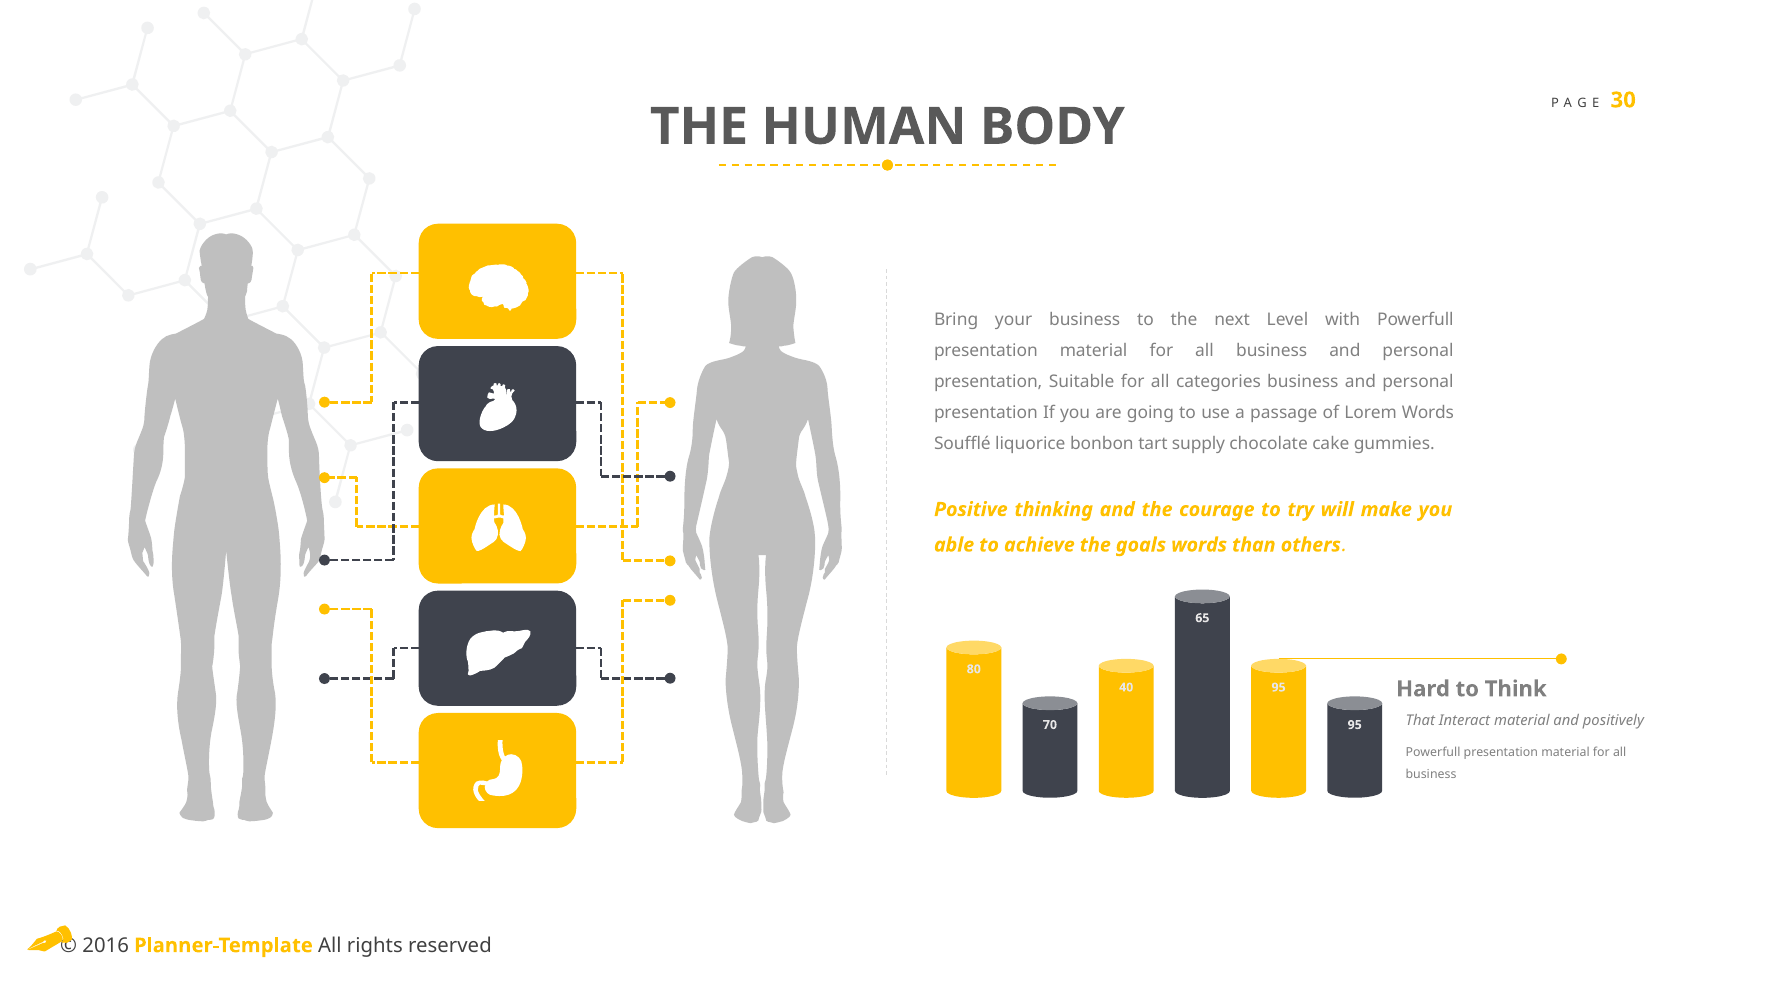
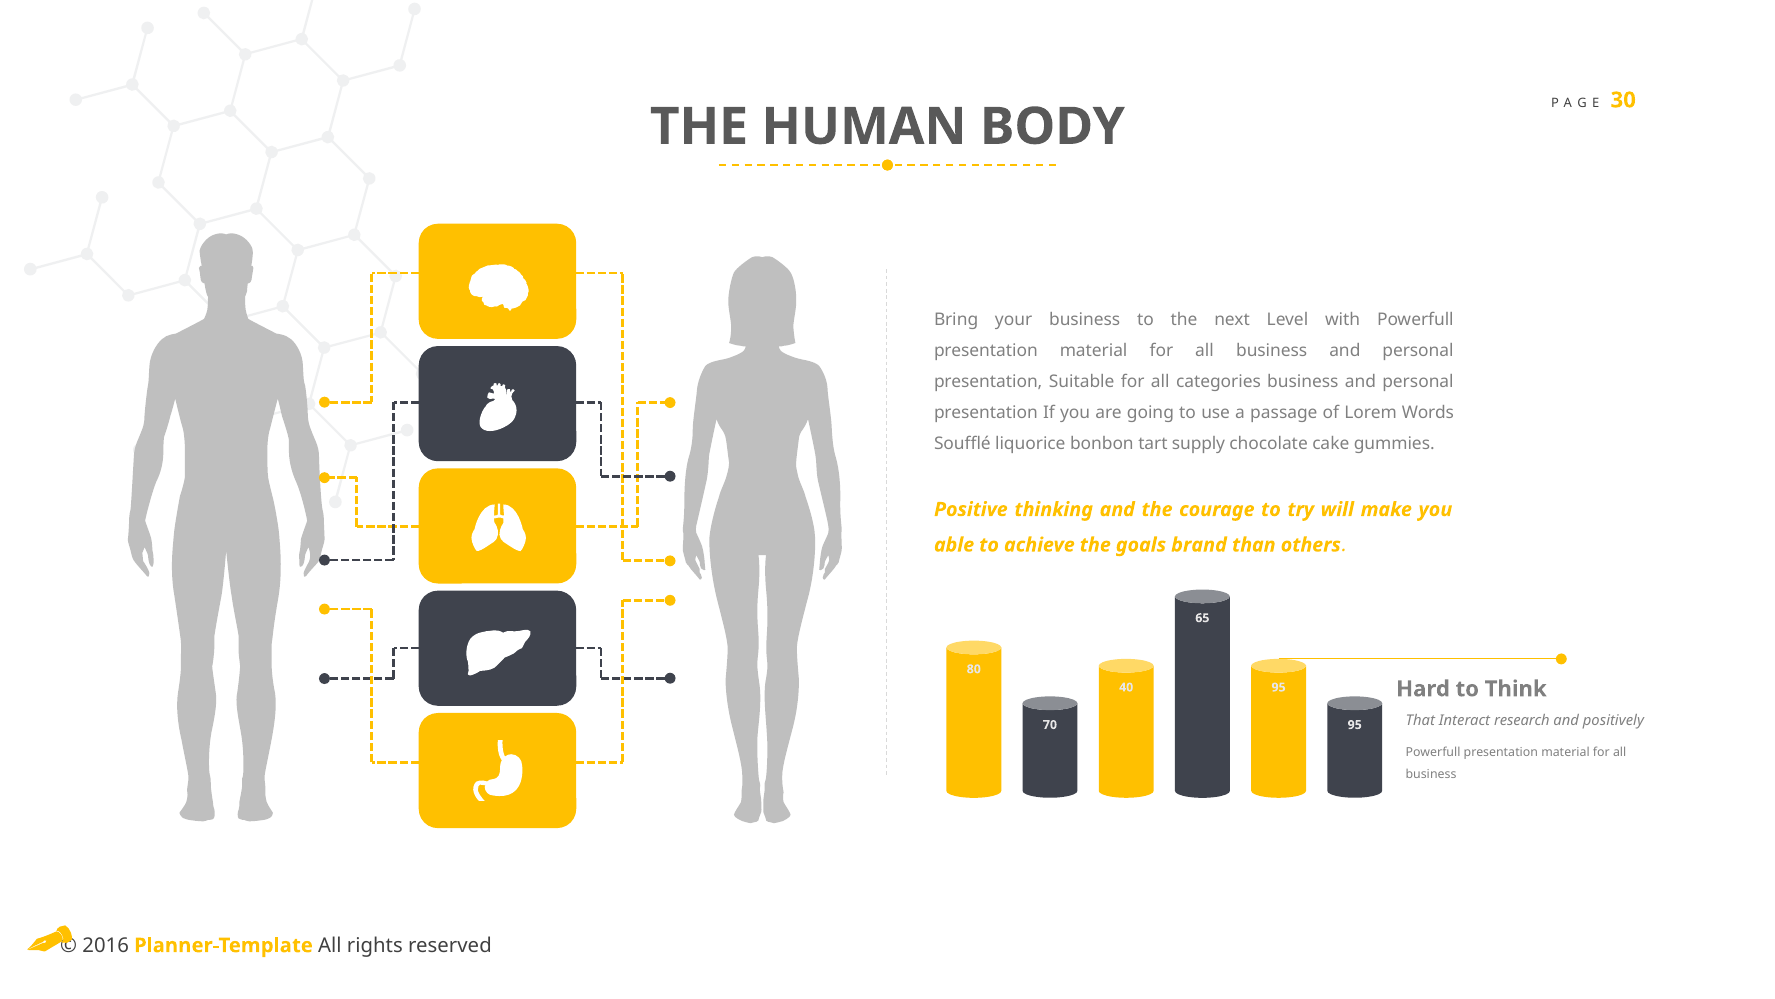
goals words: words -> brand
Interact material: material -> research
